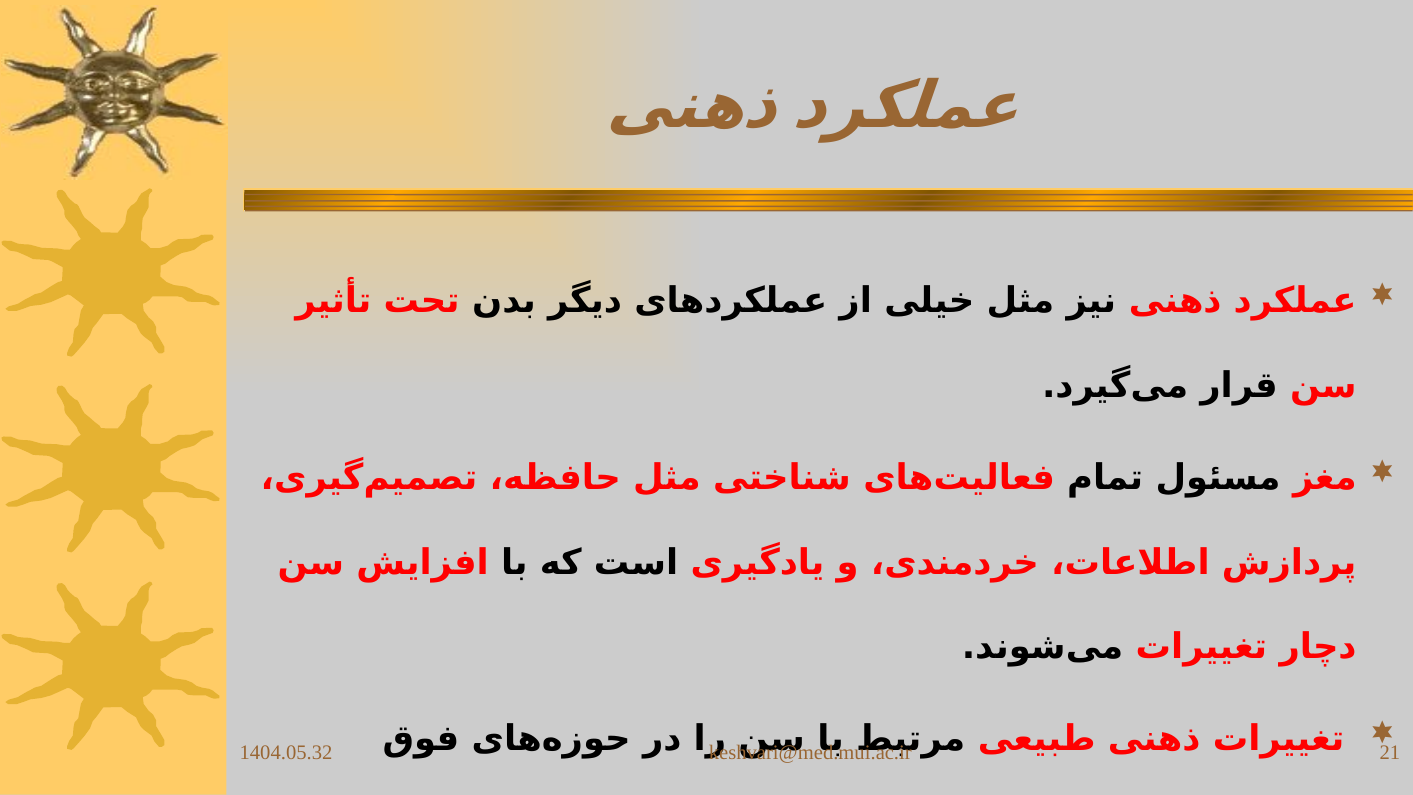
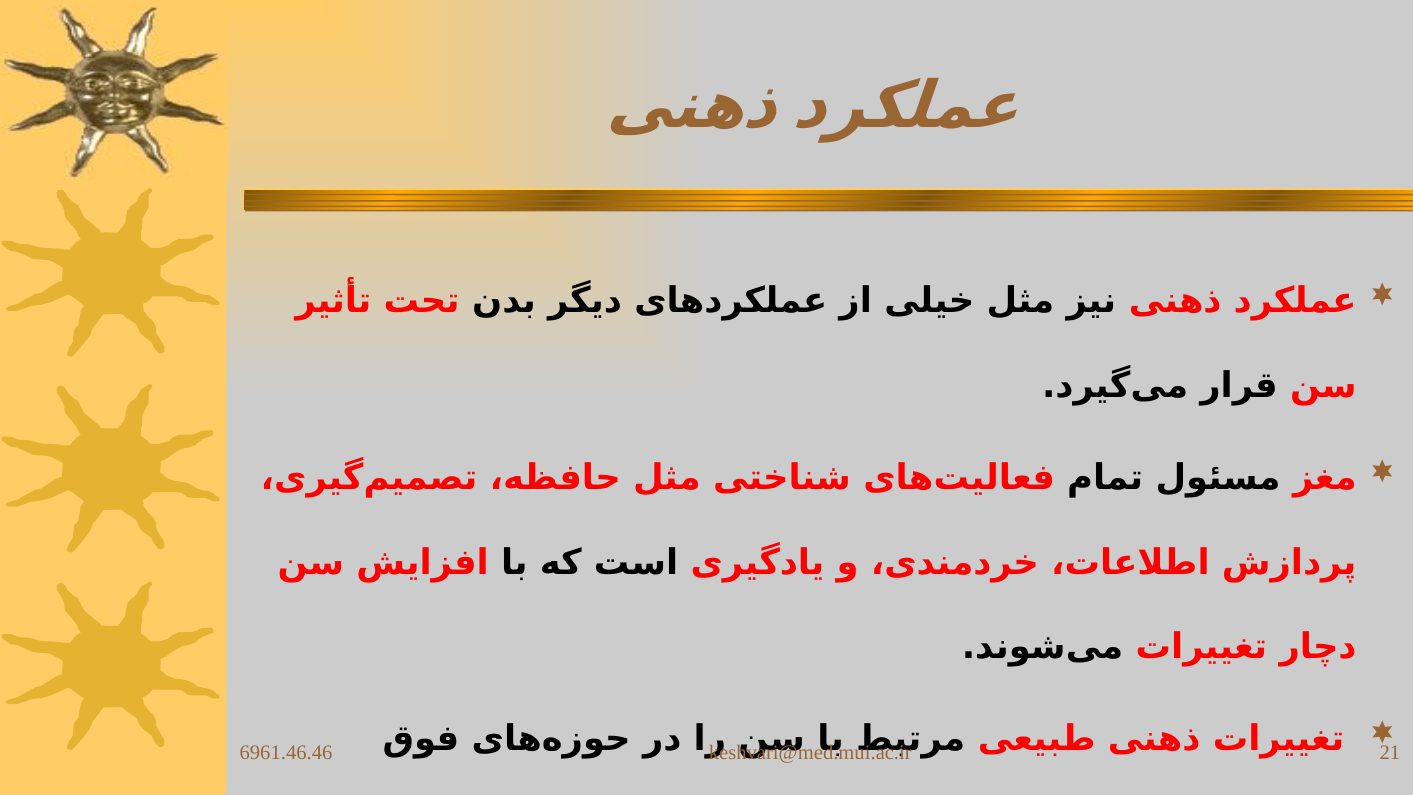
1404.05.32: 1404.05.32 -> 6961.46.46
